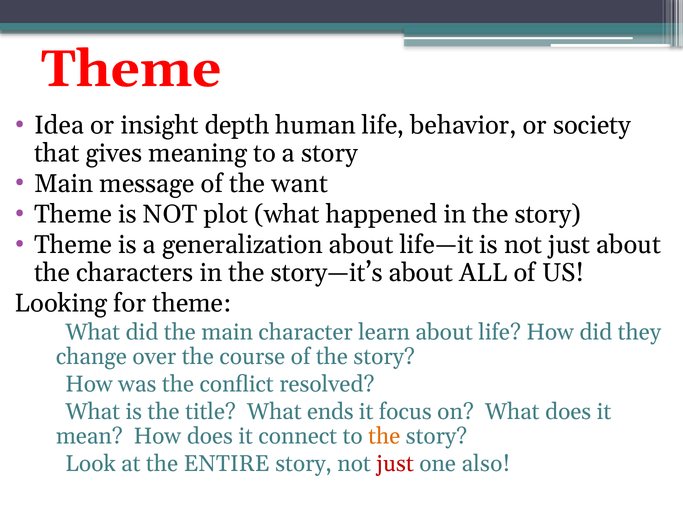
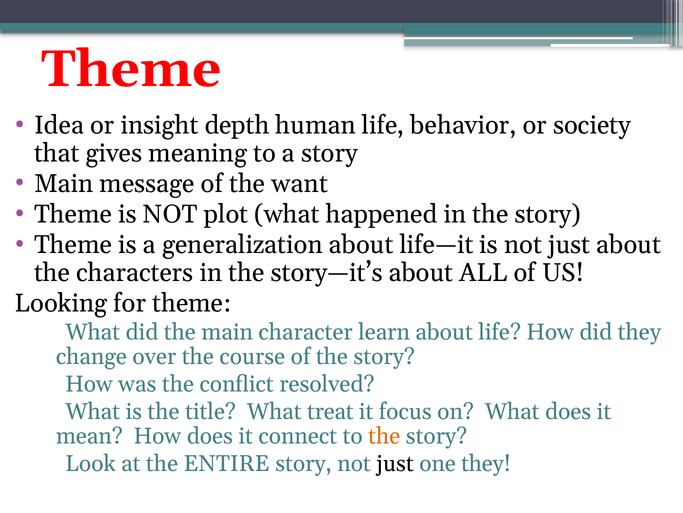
ends: ends -> treat
just at (395, 463) colour: red -> black
one also: also -> they
